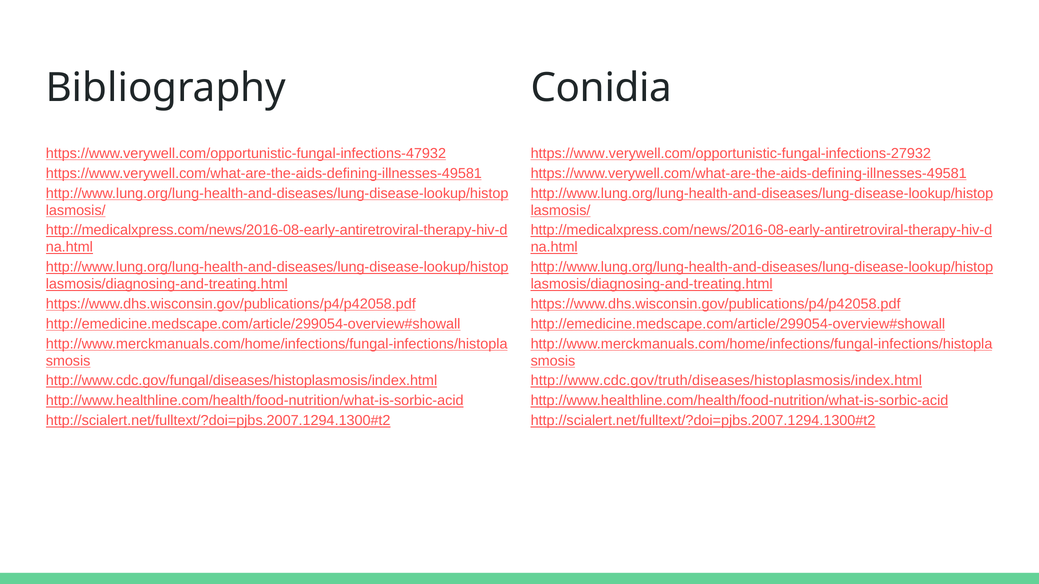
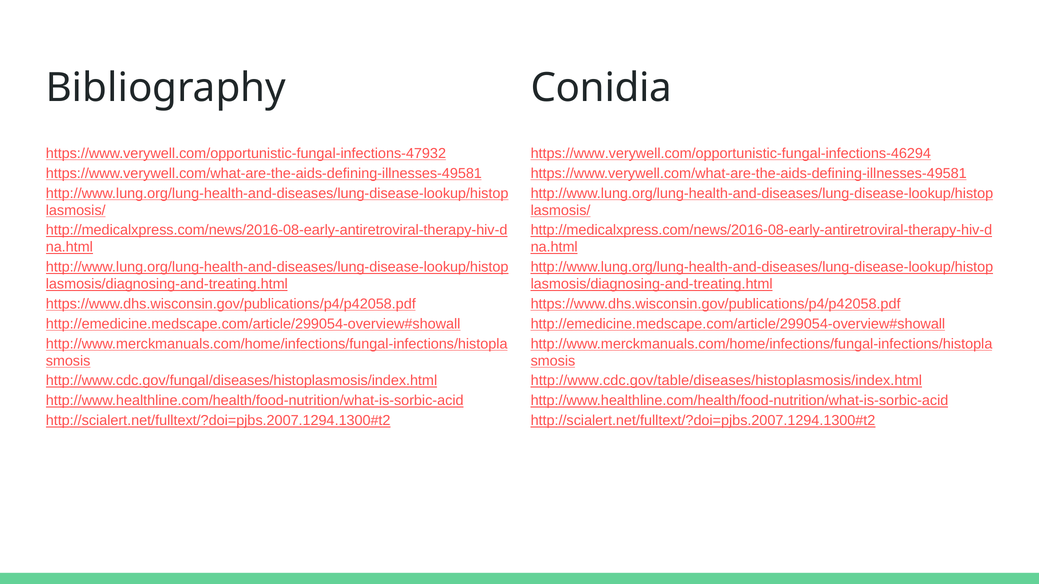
https://www.verywell.com/opportunistic-fungal-infections-27932: https://www.verywell.com/opportunistic-fungal-infections-27932 -> https://www.verywell.com/opportunistic-fungal-infections-46294
http://www.cdc.gov/truth/diseases/histoplasmosis/index.html: http://www.cdc.gov/truth/diseases/histoplasmosis/index.html -> http://www.cdc.gov/table/diseases/histoplasmosis/index.html
